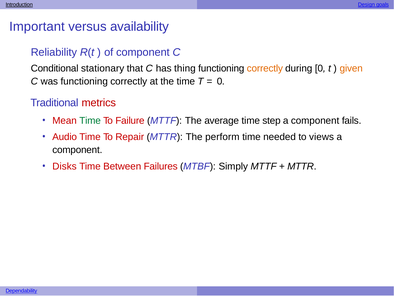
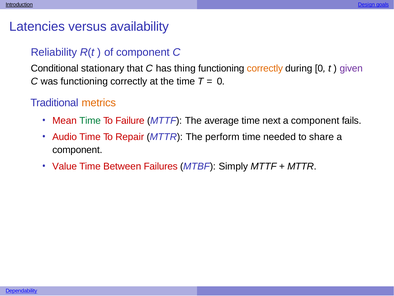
Important: Important -> Latencies
given colour: orange -> purple
metrics colour: red -> orange
step: step -> next
views: views -> share
Disks: Disks -> Value
